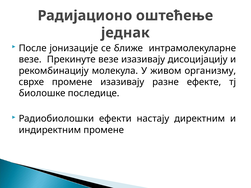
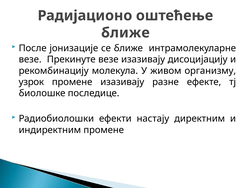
једнак at (125, 33): једнак -> ближе
сврхе: сврхе -> узрок
